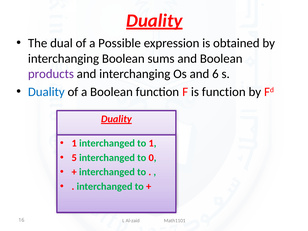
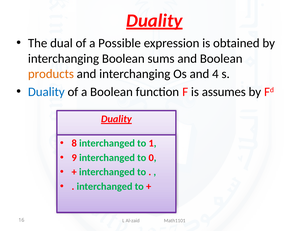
products colour: purple -> orange
6: 6 -> 4
is function: function -> assumes
1 at (74, 143): 1 -> 8
5: 5 -> 9
